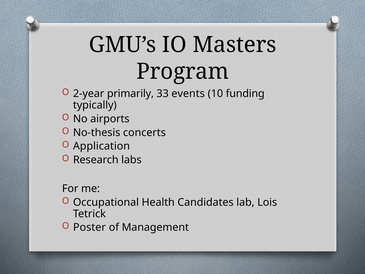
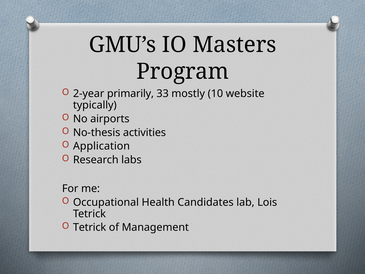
events: events -> mostly
funding: funding -> website
concerts: concerts -> activities
Poster at (89, 227): Poster -> Tetrick
